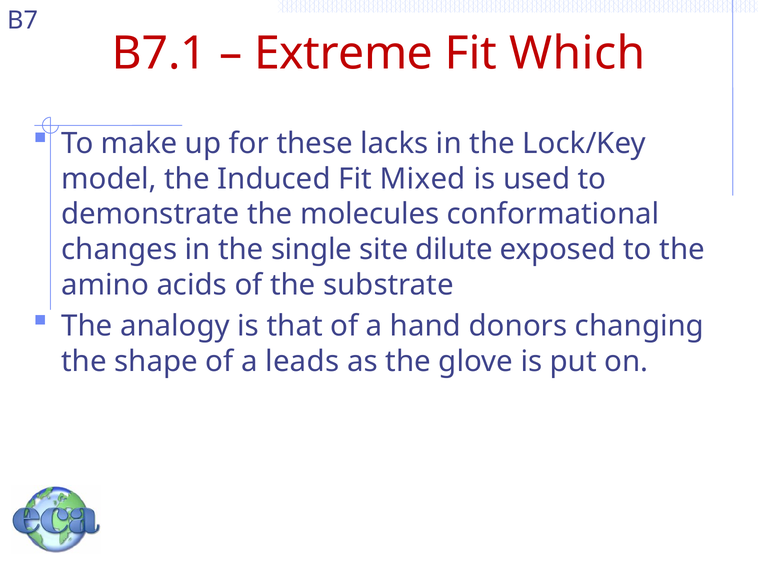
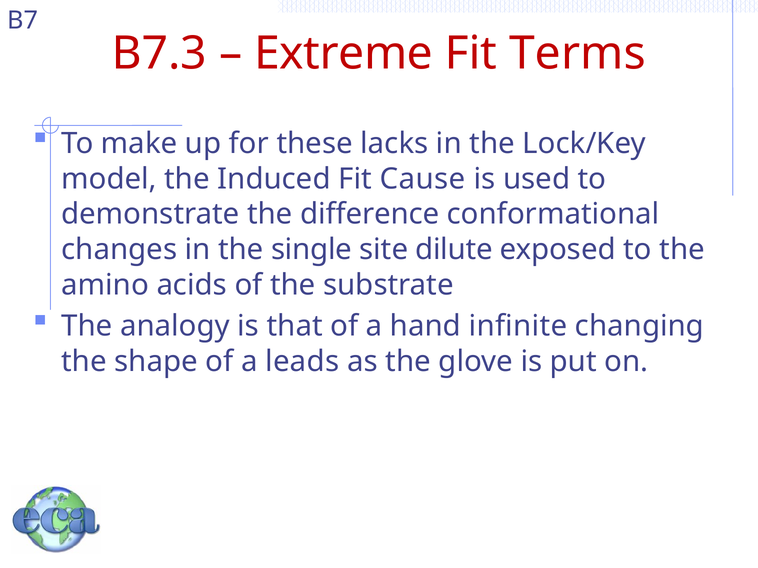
B7.1: B7.1 -> B7.3
Which: Which -> Terms
Mixed: Mixed -> Cause
molecules: molecules -> difference
donors: donors -> infinite
